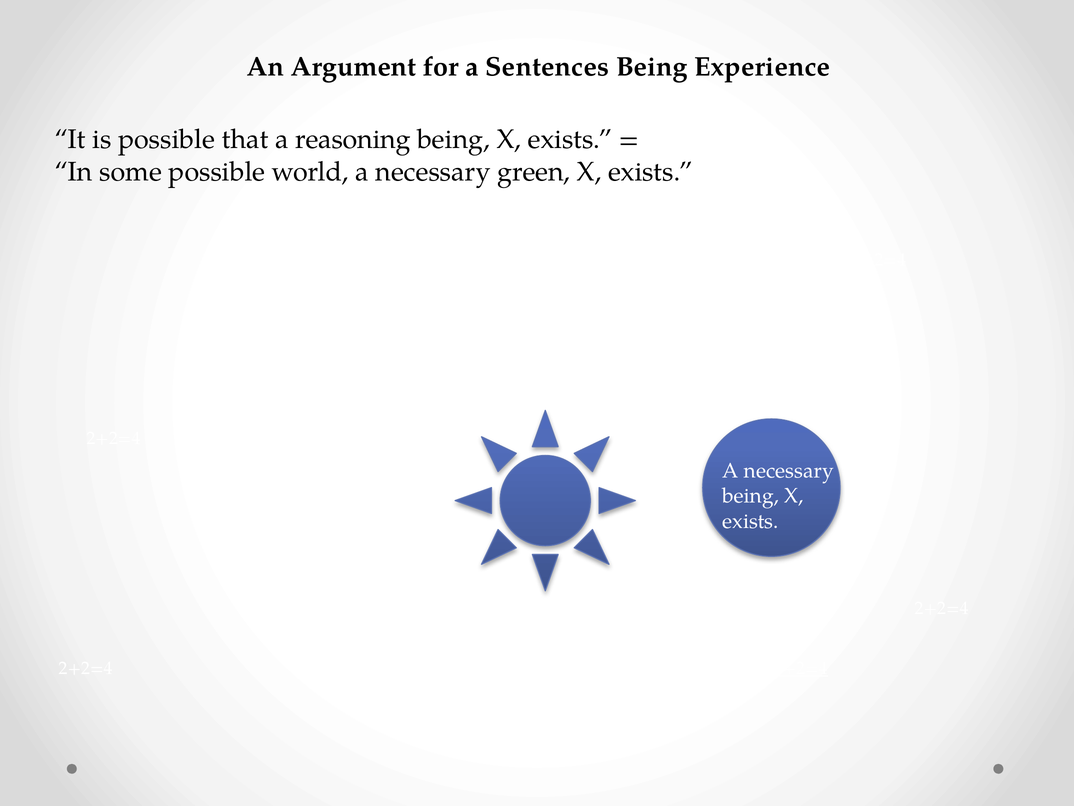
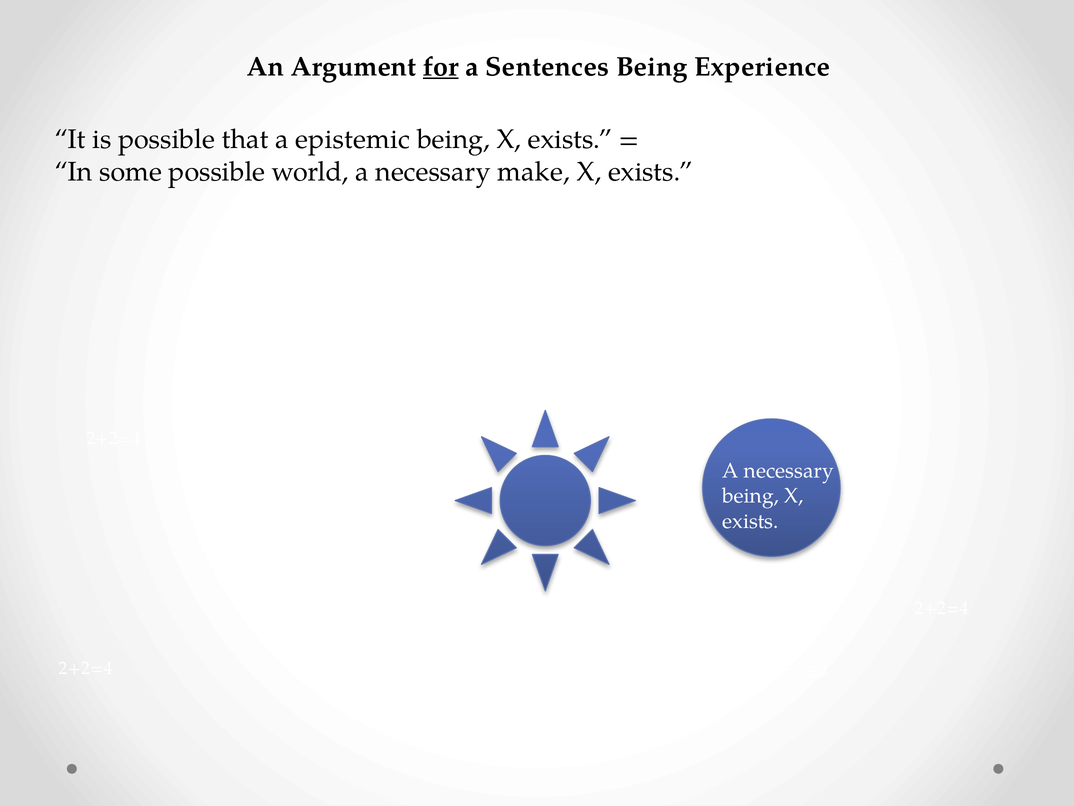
for underline: none -> present
reasoning: reasoning -> epistemic
green: green -> make
